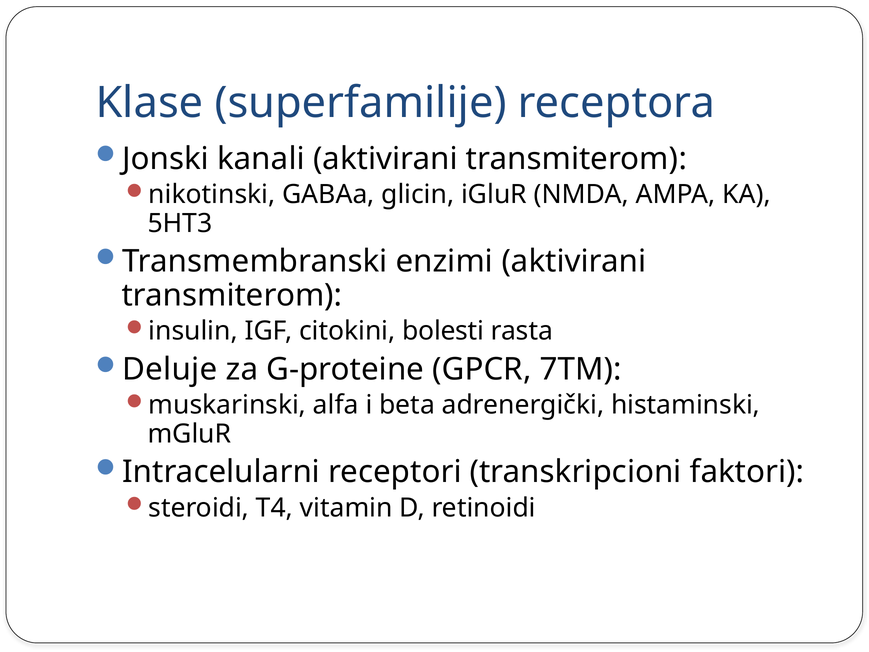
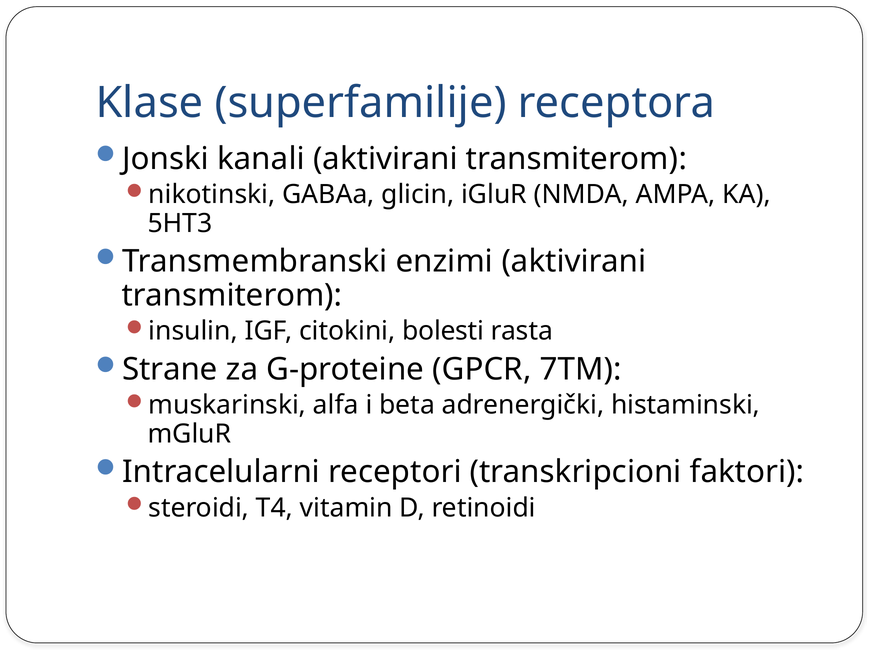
Deluje: Deluje -> Strane
